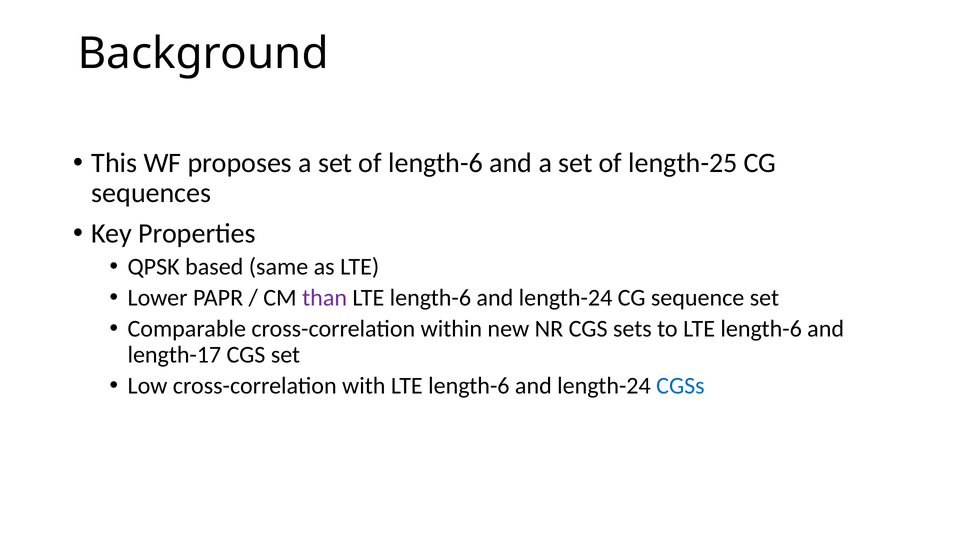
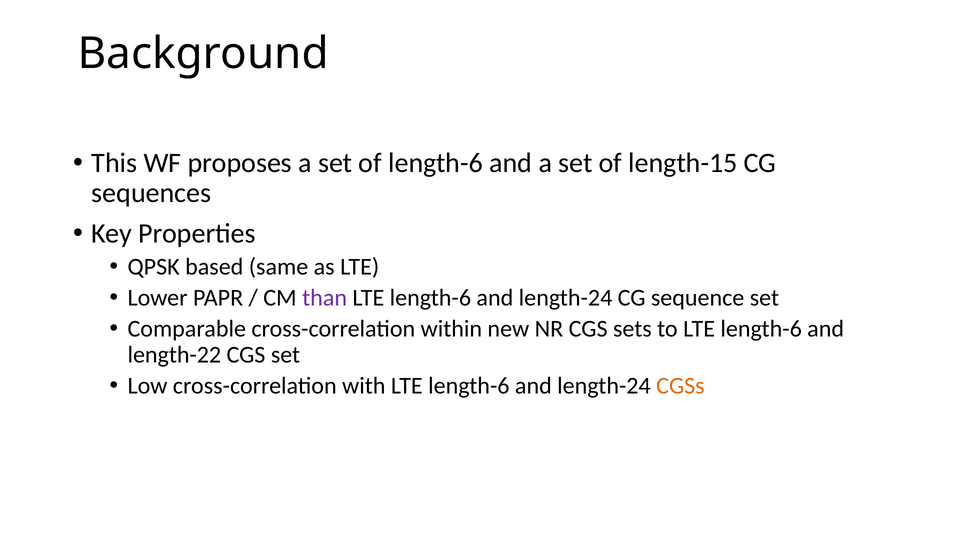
length-25: length-25 -> length-15
length-17: length-17 -> length-22
CGSs colour: blue -> orange
